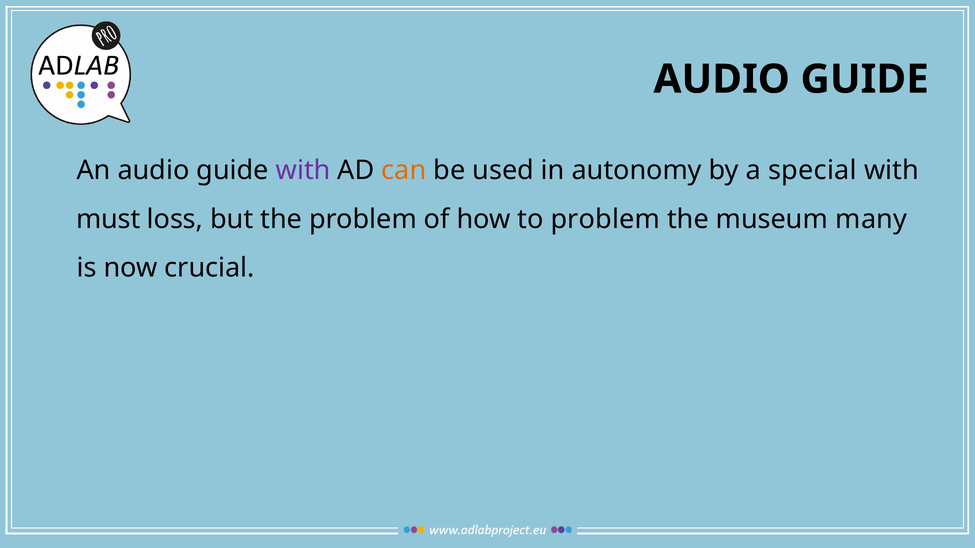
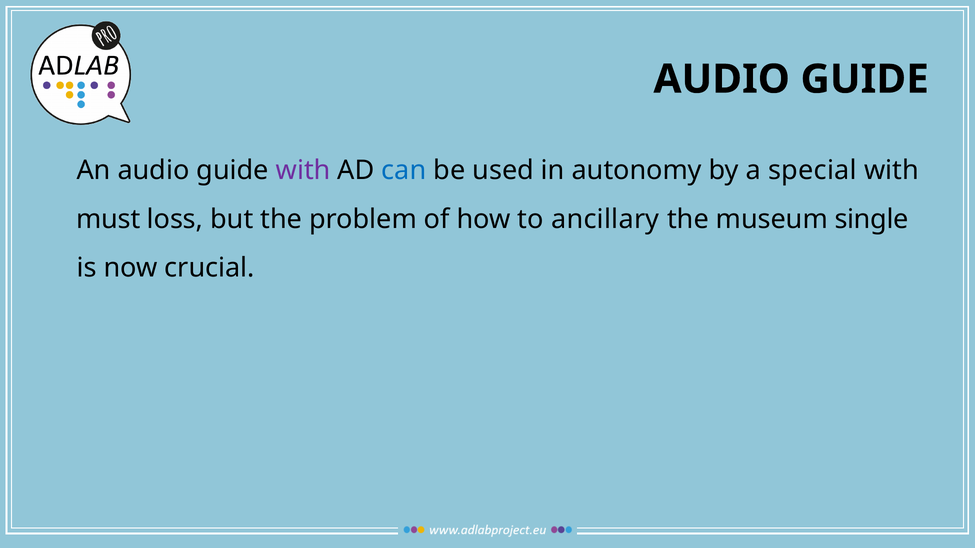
can colour: orange -> blue
to problem: problem -> ancillary
many: many -> single
